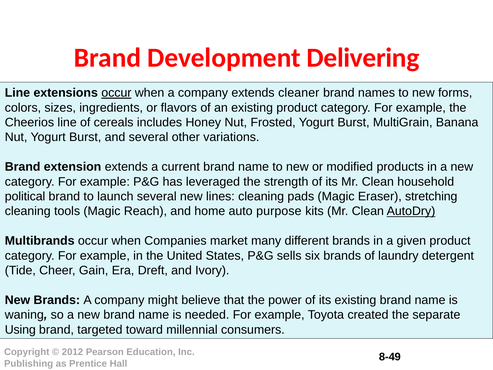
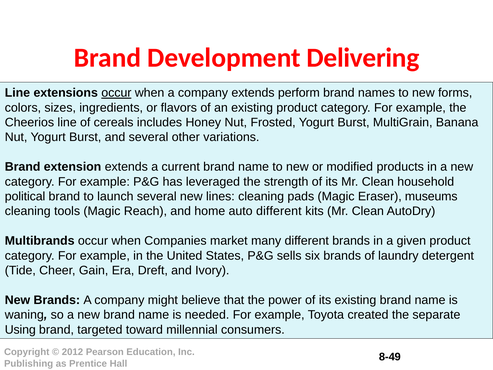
cleaner: cleaner -> perform
stretching: stretching -> museums
auto purpose: purpose -> different
AutoDry underline: present -> none
